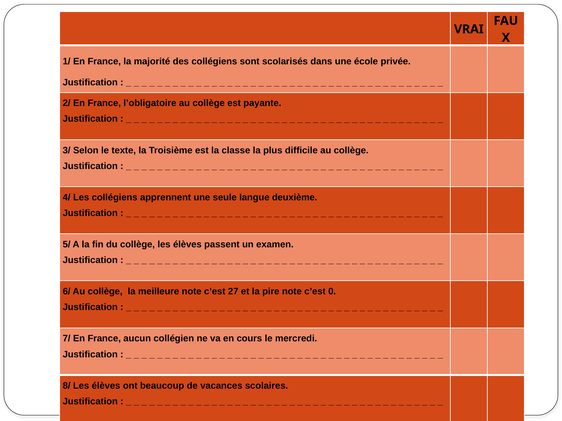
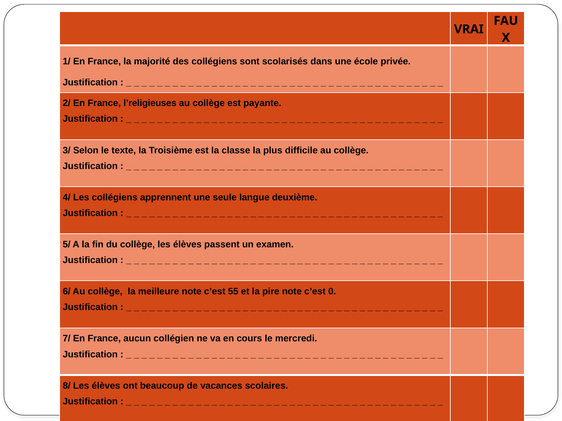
l’obligatoire: l’obligatoire -> l’religieuses
27: 27 -> 55
